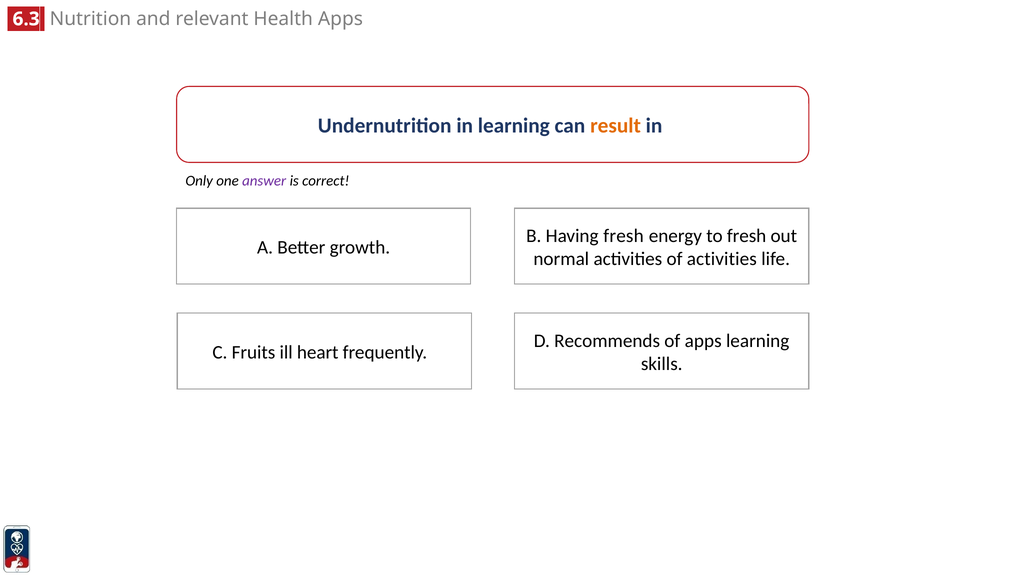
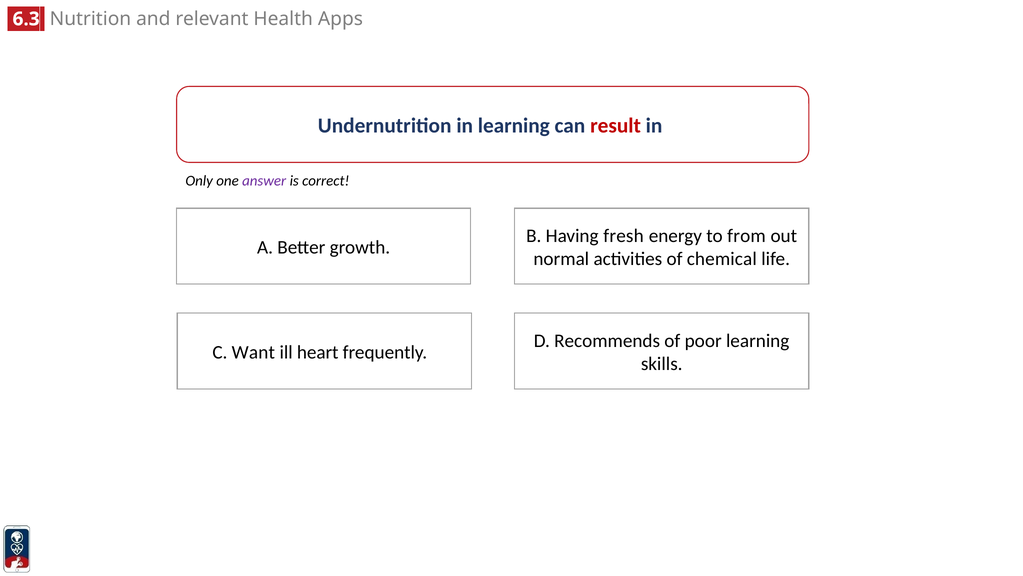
result colour: orange -> red
to fresh: fresh -> from
of activities: activities -> chemical
of apps: apps -> poor
Fruits: Fruits -> Want
